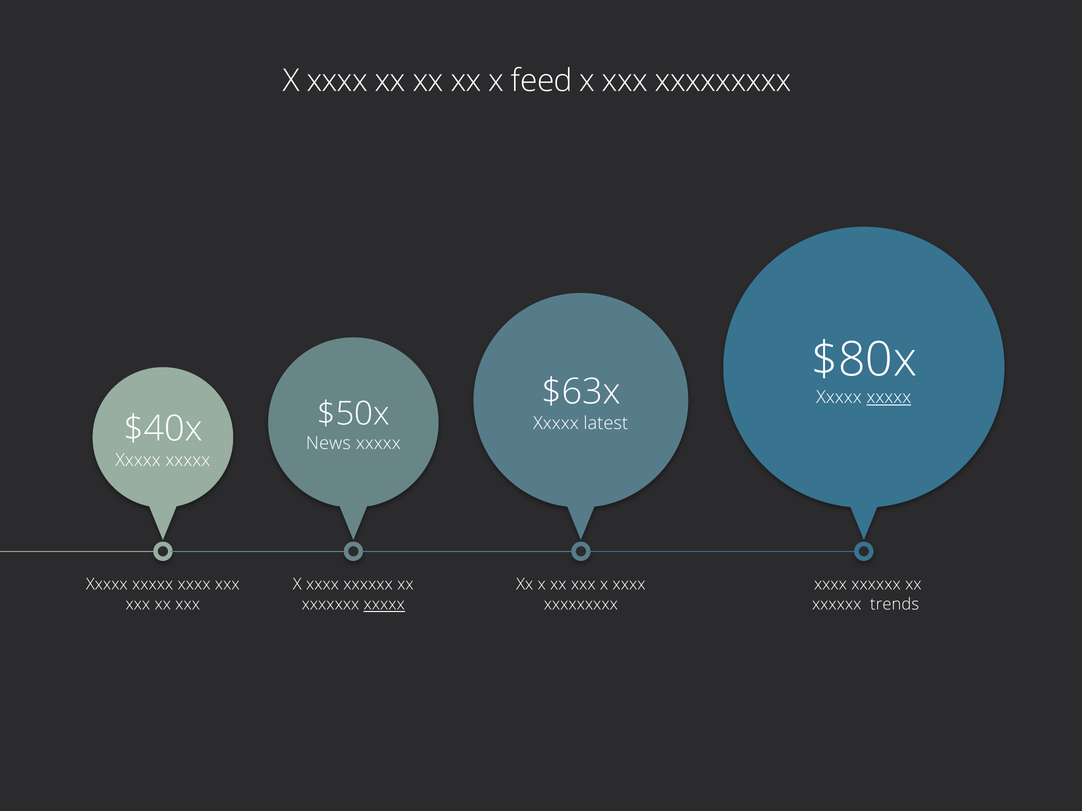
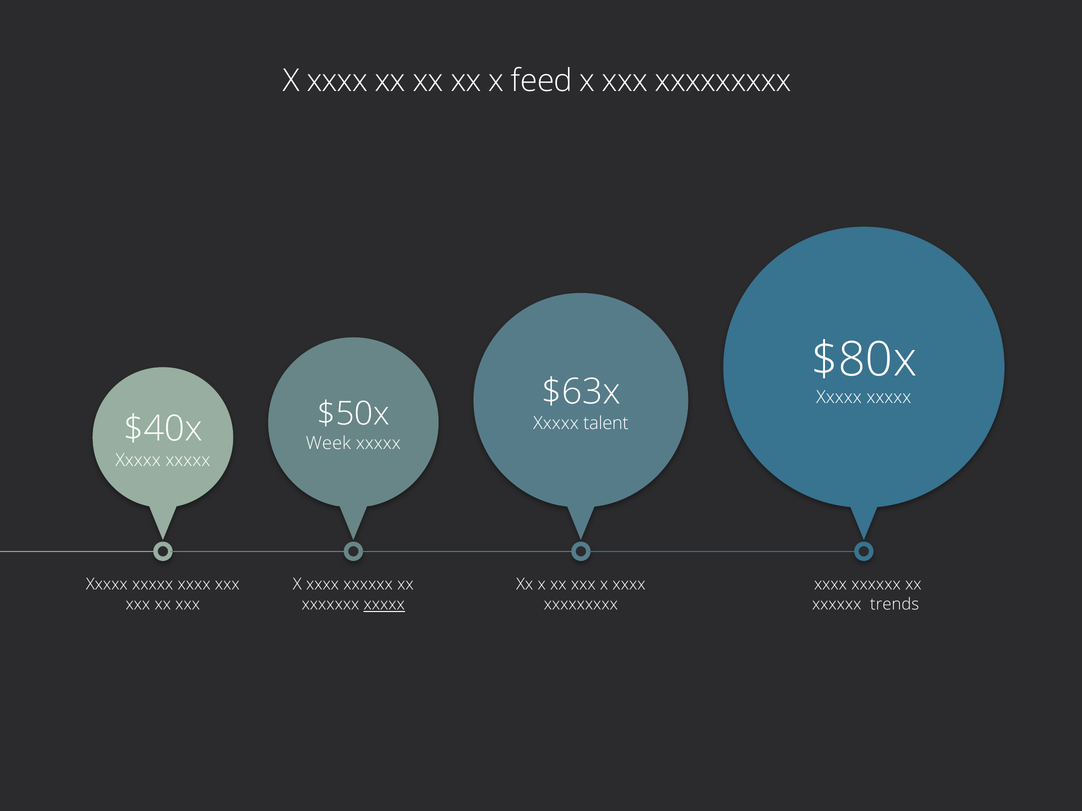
xxxxx at (889, 397) underline: present -> none
latest: latest -> talent
News: News -> Week
